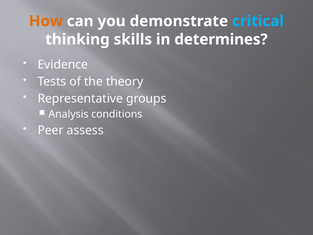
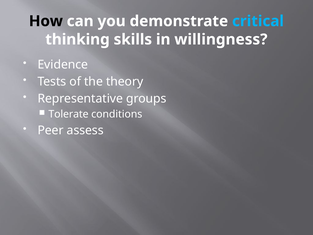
How colour: orange -> black
determines: determines -> willingness
Analysis: Analysis -> Tolerate
